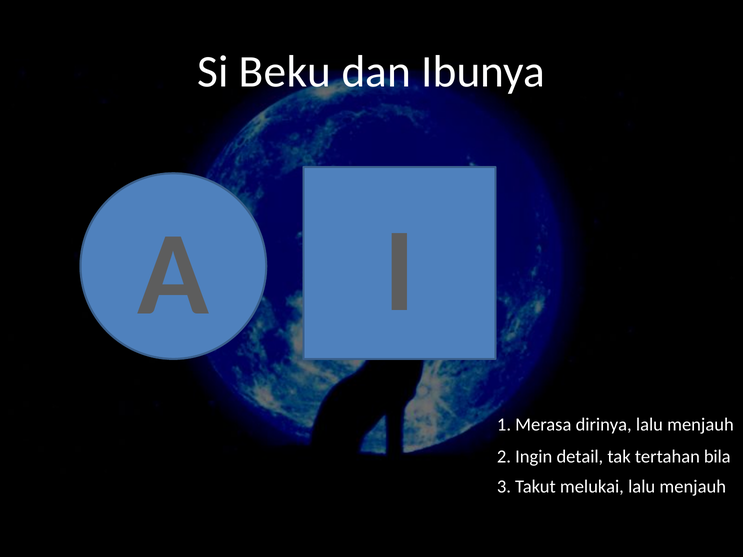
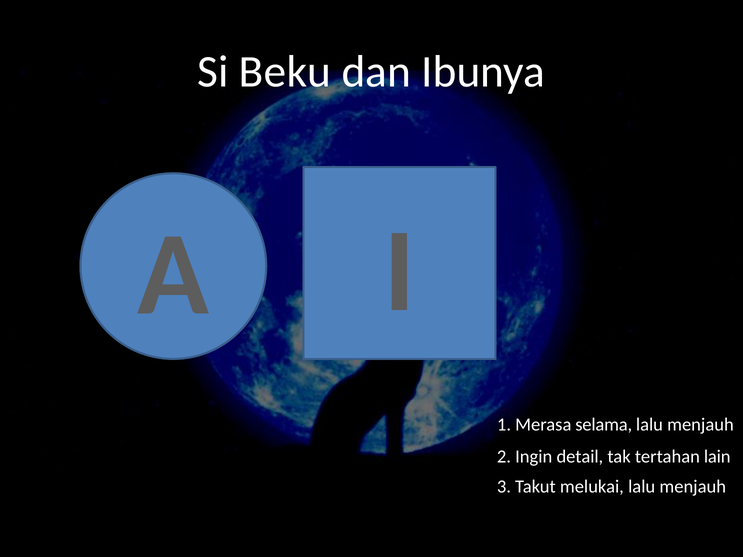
dirinya: dirinya -> selama
bila: bila -> lain
